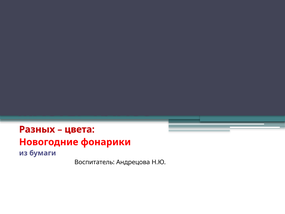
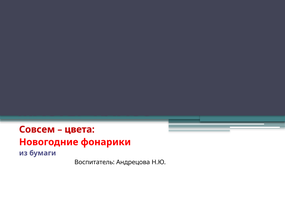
Разных: Разных -> Совсем
